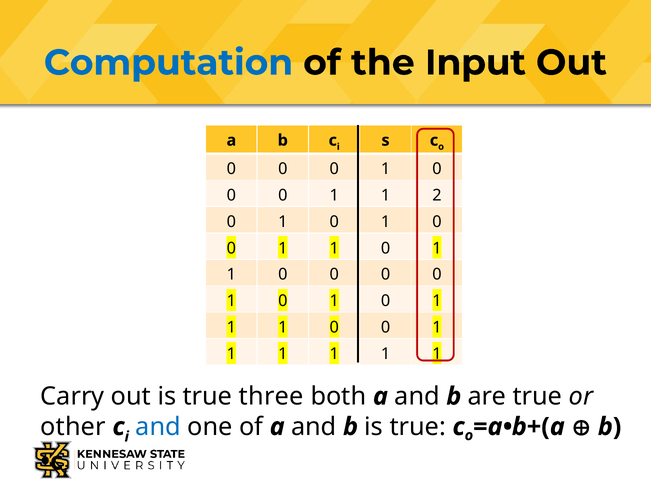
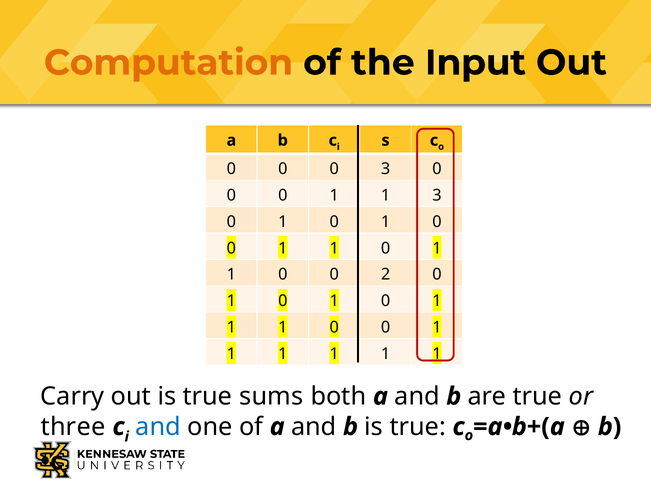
Computation colour: blue -> orange
1 at (386, 169): 1 -> 3
1 2: 2 -> 3
0 at (386, 275): 0 -> 2
three: three -> sums
other: other -> three
